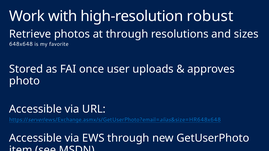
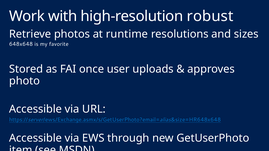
at through: through -> runtime
